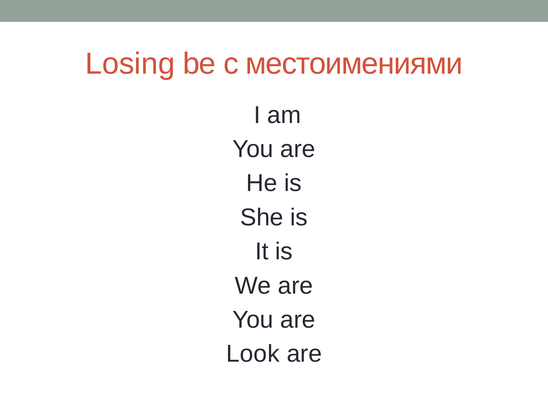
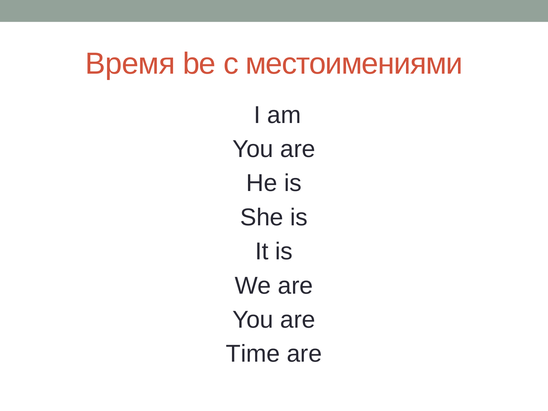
Losing: Losing -> Время
Look: Look -> Time
